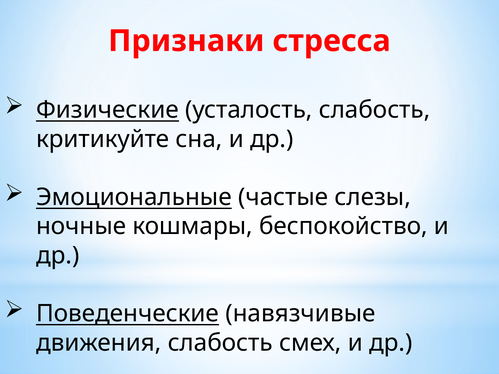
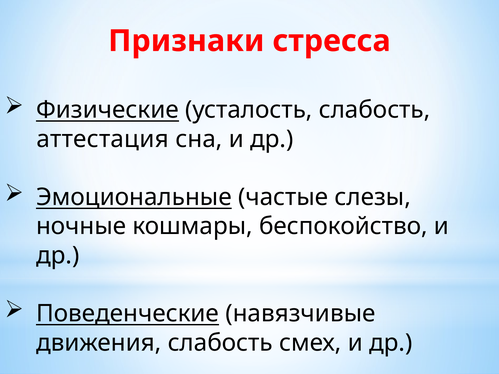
критикуйте: критикуйте -> аттестация
